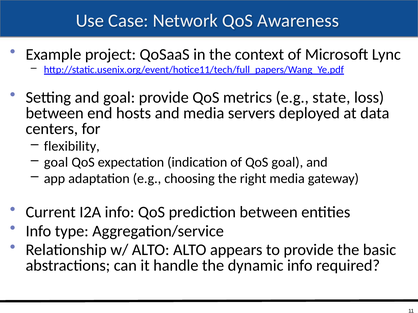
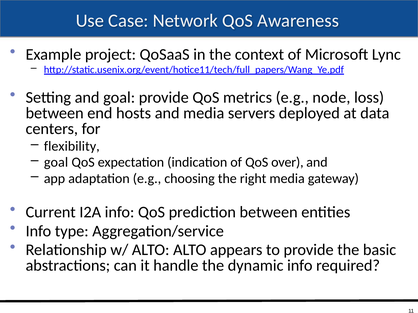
state: state -> node
QoS goal: goal -> over
